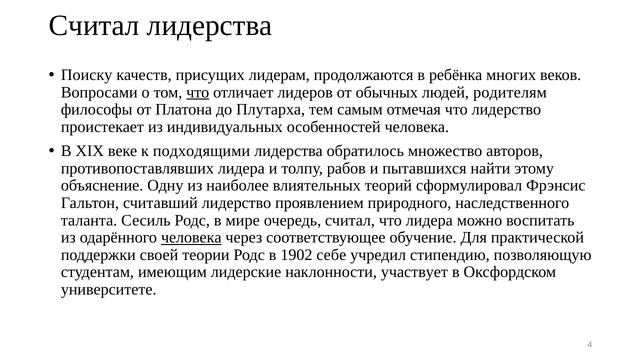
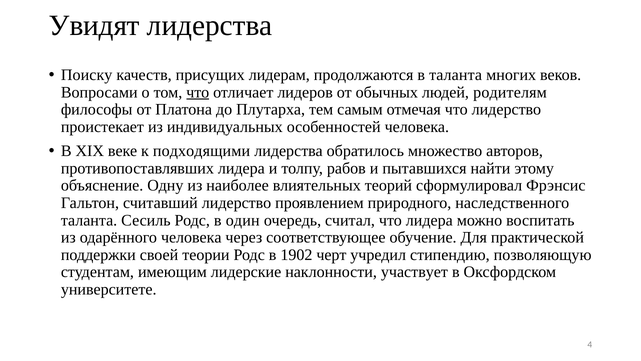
Считал at (94, 26): Считал -> Увидят
в ребёнка: ребёнка -> таланта
мире: мире -> один
человека at (191, 237) underline: present -> none
себе: себе -> черт
